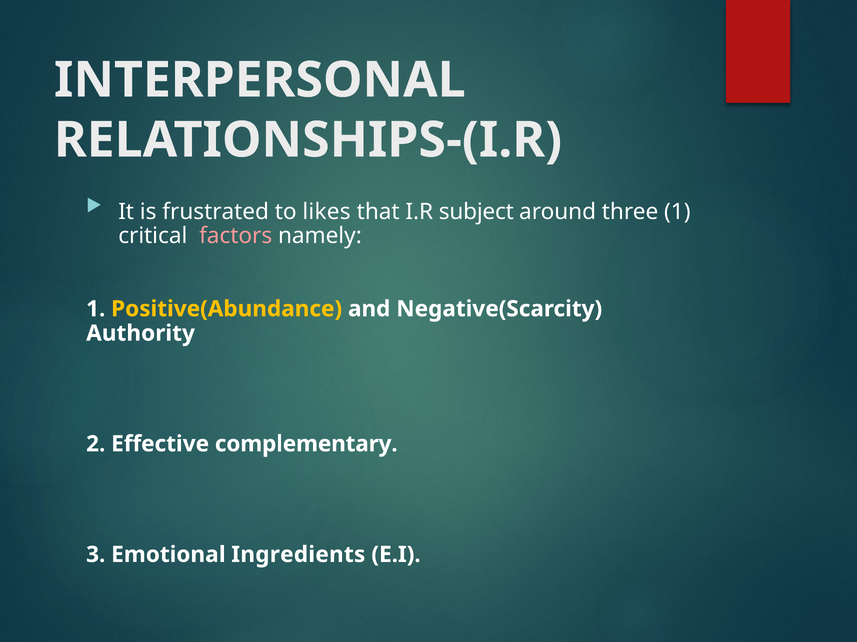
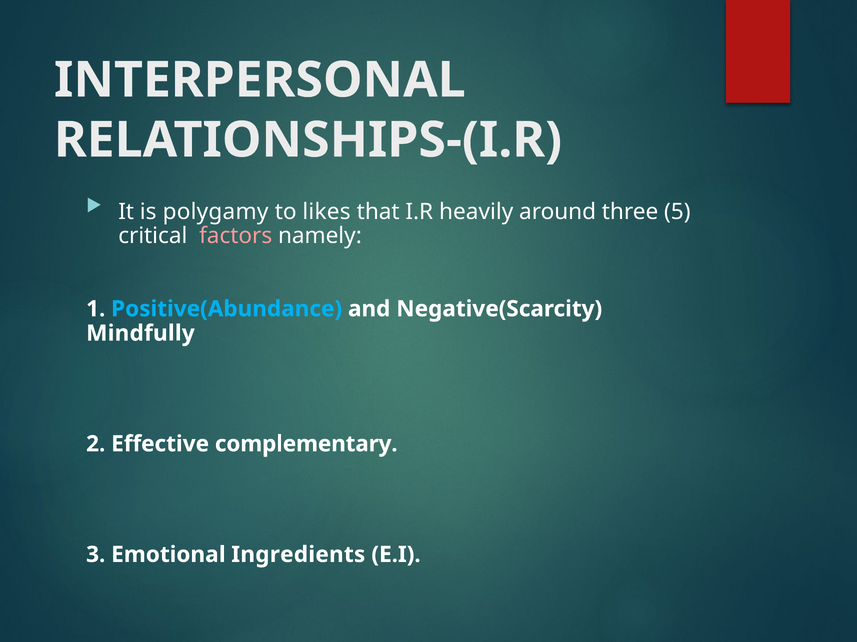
frustrated: frustrated -> polygamy
subject: subject -> heavily
three 1: 1 -> 5
Positive(Abundance colour: yellow -> light blue
Authority: Authority -> Mindfully
